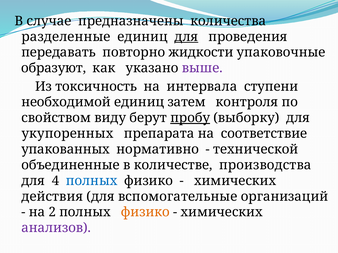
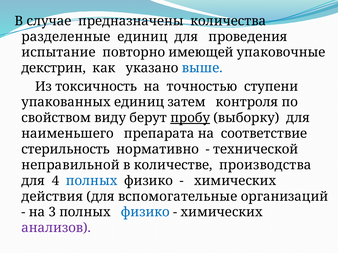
для at (186, 37) underline: present -> none
передавать: передавать -> испытание
жидкости: жидкости -> имеющей
образуют: образуют -> декстрин
выше colour: purple -> blue
интервала: интервала -> точностью
необходимой: необходимой -> упакованных
укупоренных: укупоренных -> наименьшего
упакованных: упакованных -> стерильность
объединенные: объединенные -> неправильной
2: 2 -> 3
физико at (145, 213) colour: orange -> blue
